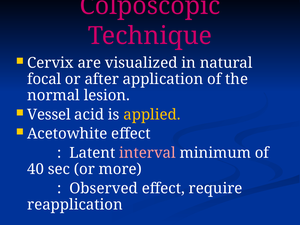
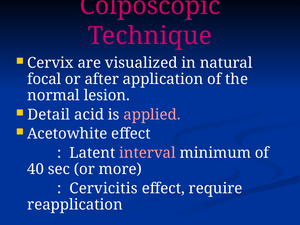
Vessel: Vessel -> Detail
applied colour: yellow -> pink
Observed: Observed -> Cervicitis
